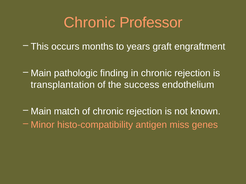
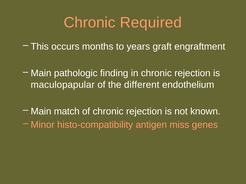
Professor: Professor -> Required
transplantation: transplantation -> maculopapular
success: success -> different
